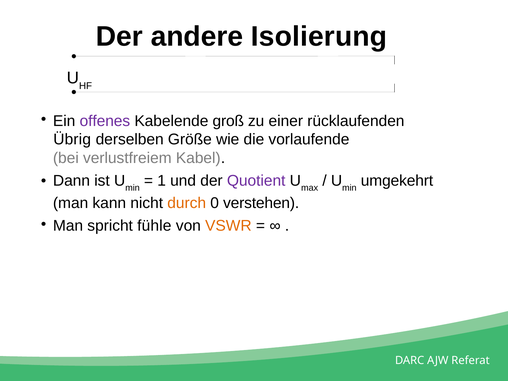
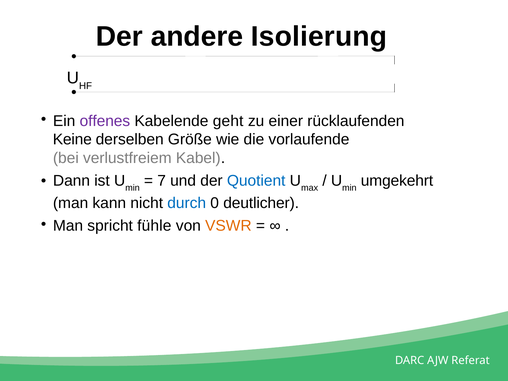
groß: groß -> geht
Übrig: Übrig -> Keine
1: 1 -> 7
Quotient colour: purple -> blue
durch colour: orange -> blue
verstehen: verstehen -> deutlicher
